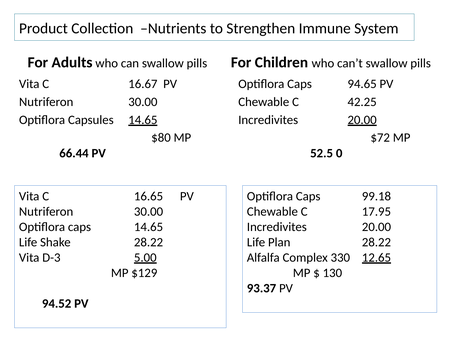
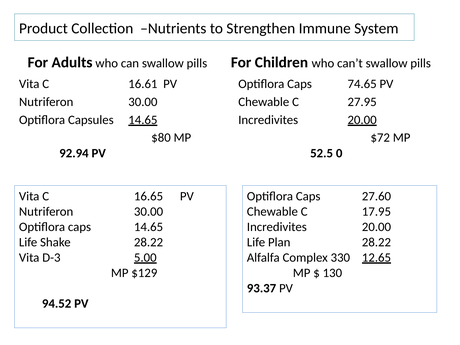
16.67: 16.67 -> 16.61
94.65: 94.65 -> 74.65
42.25: 42.25 -> 27.95
66.44: 66.44 -> 92.94
99.18: 99.18 -> 27.60
